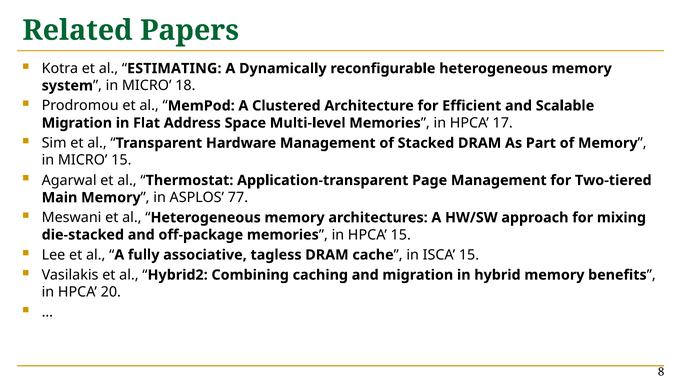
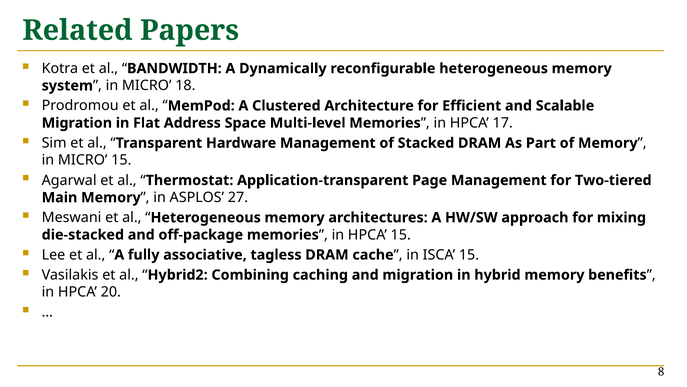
ESTIMATING: ESTIMATING -> BANDWIDTH
77: 77 -> 27
